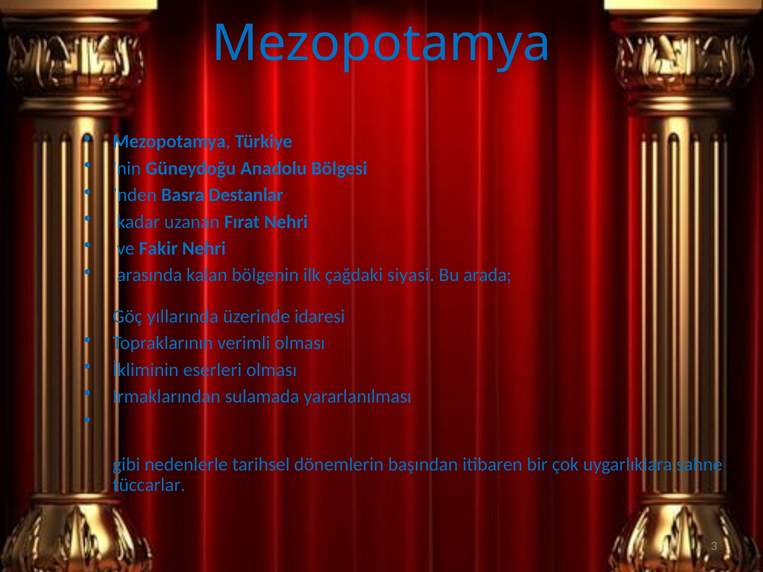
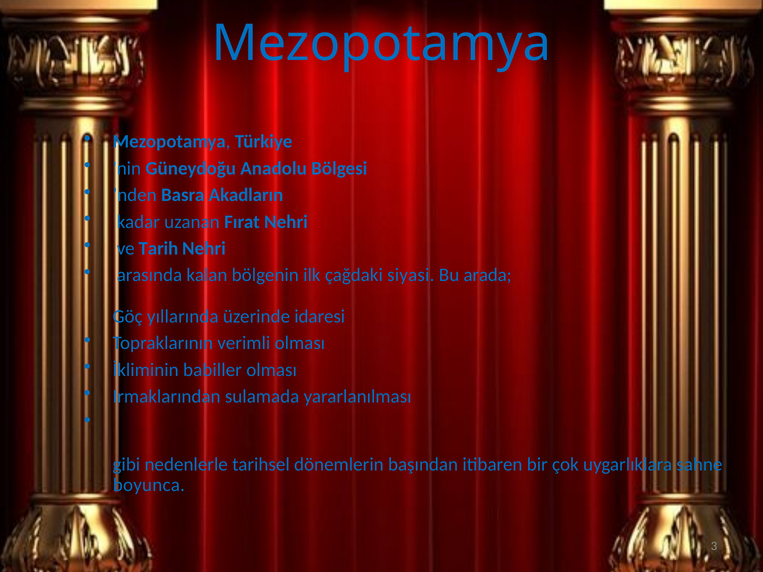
Destanlar: Destanlar -> Akadların
Fakir: Fakir -> Tarih
eserleri: eserleri -> babiller
tüccarlar: tüccarlar -> boyunca
